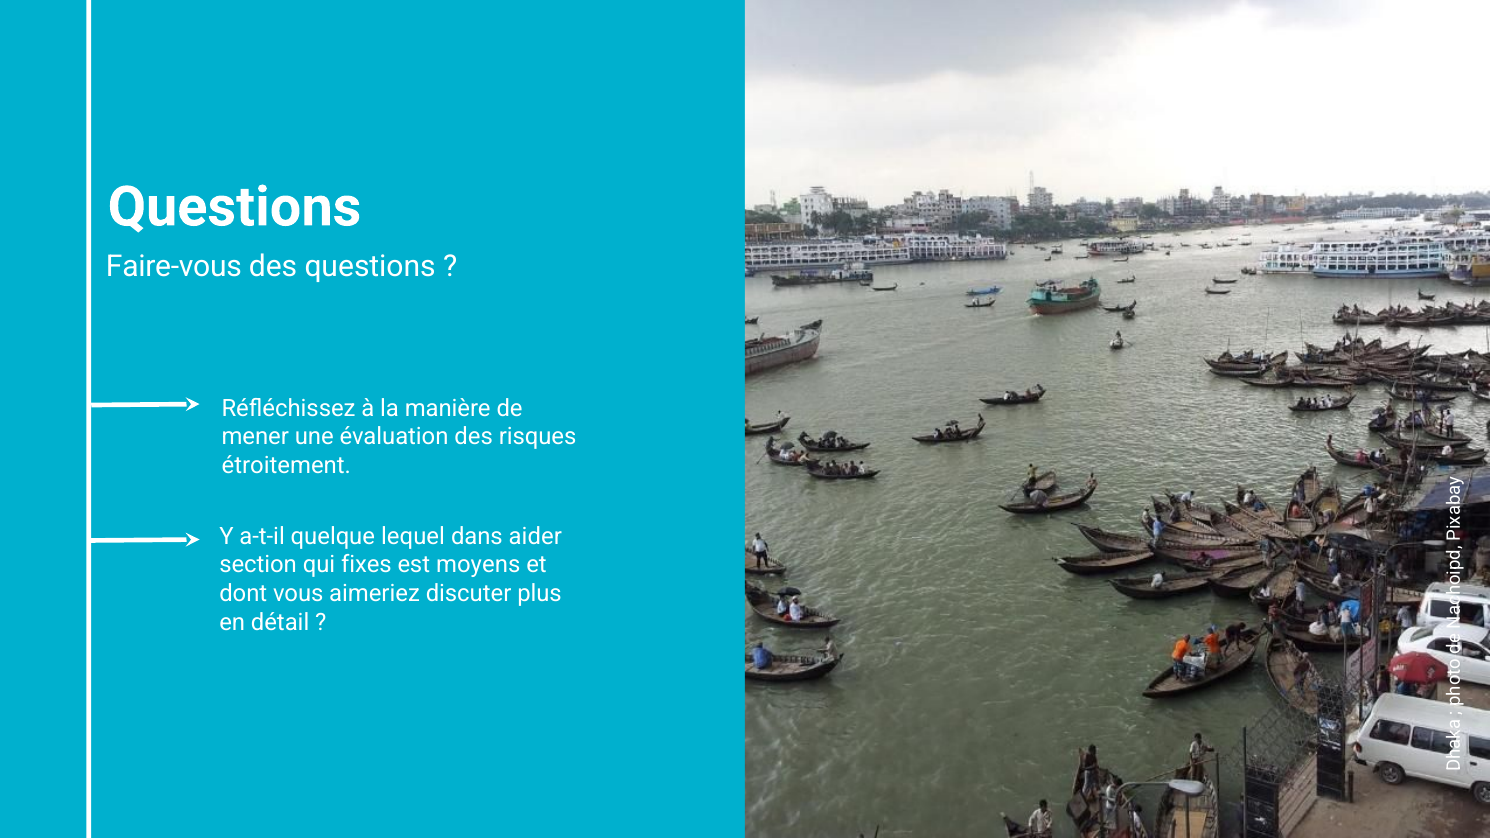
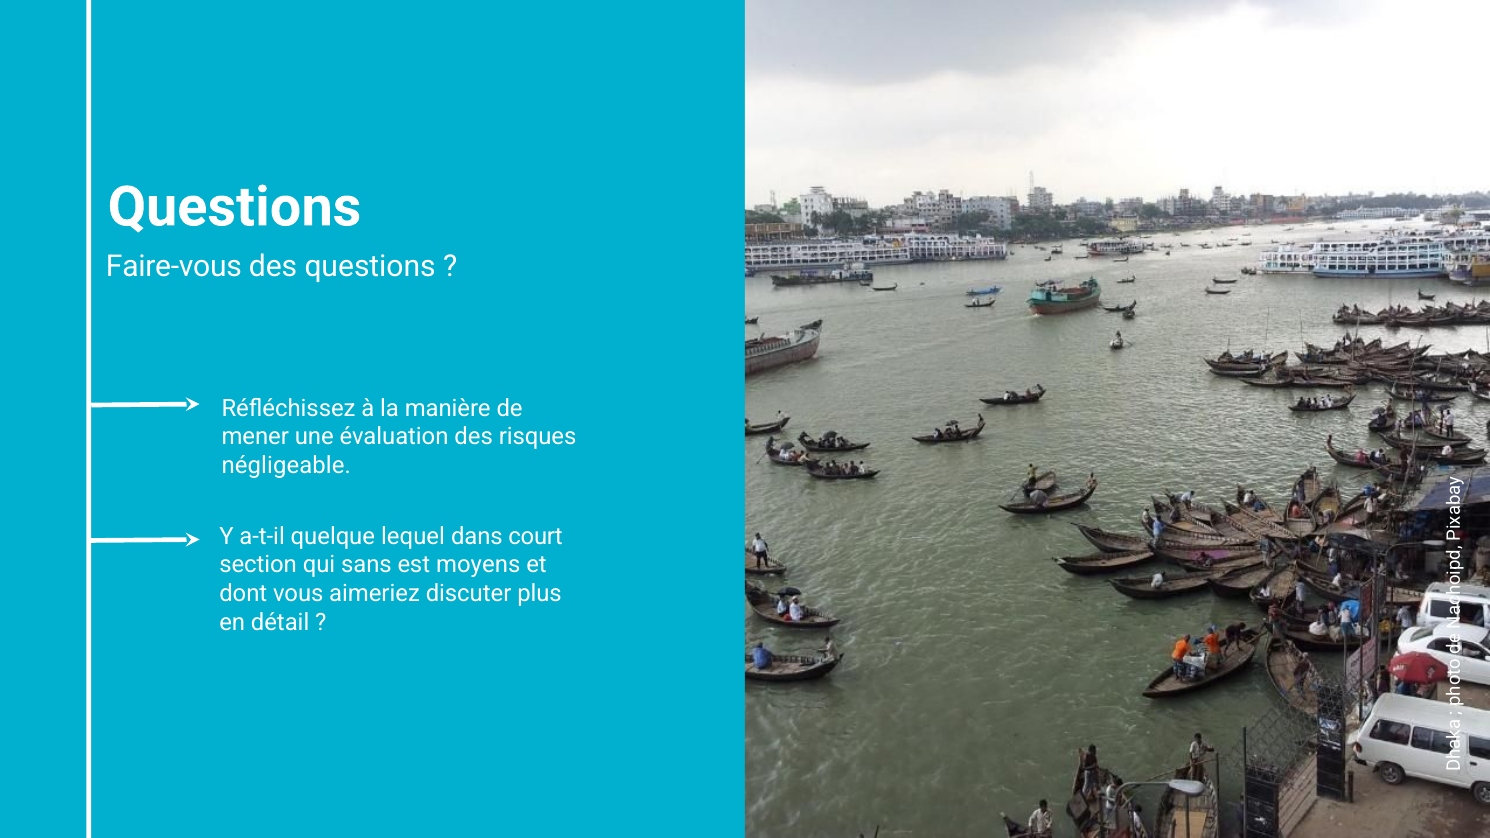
étroitement: étroitement -> négligeable
aider: aider -> court
fixes: fixes -> sans
